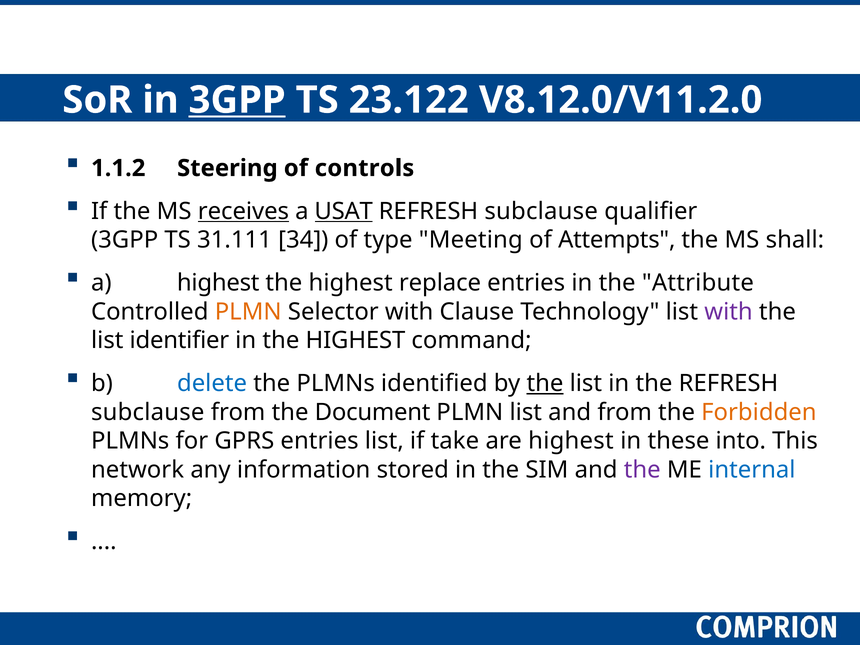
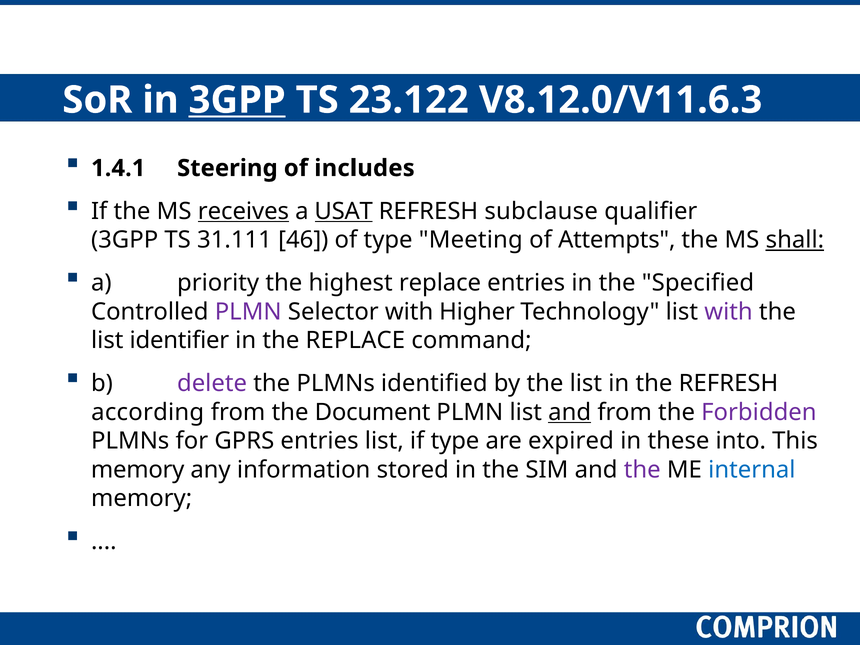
V8.12.0/V11.2.0: V8.12.0/V11.2.0 -> V8.12.0/V11.6.3
1.1.2: 1.1.2 -> 1.4.1
controls: controls -> includes
34: 34 -> 46
shall underline: none -> present
a highest: highest -> priority
Attribute: Attribute -> Specified
PLMN at (248, 312) colour: orange -> purple
Clause: Clause -> Higher
in the HIGHEST: HIGHEST -> REPLACE
delete colour: blue -> purple
the at (545, 384) underline: present -> none
subclause at (148, 412): subclause -> according
and at (570, 412) underline: none -> present
Forbidden colour: orange -> purple
if take: take -> type
are highest: highest -> expired
network at (138, 470): network -> memory
